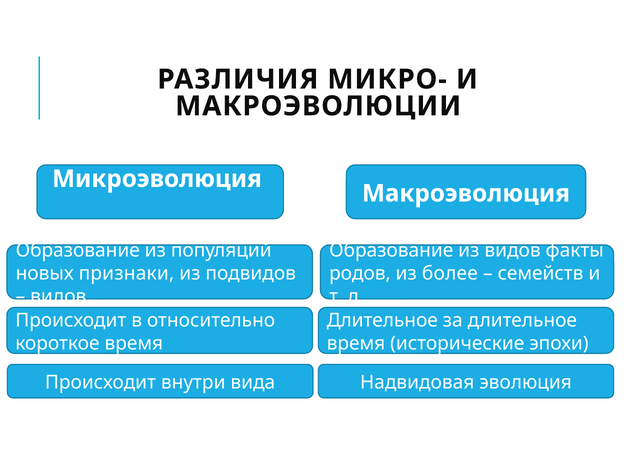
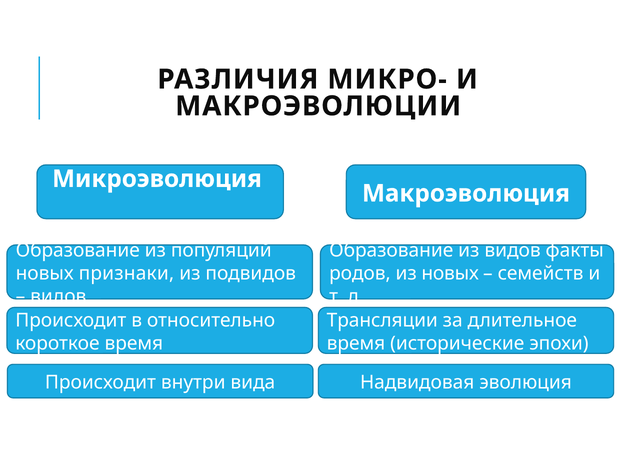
из более: более -> новых
Длительное at (382, 320): Длительное -> Трансляции
